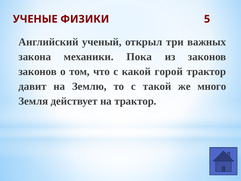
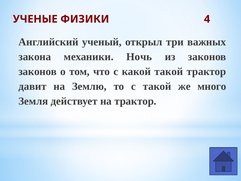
5: 5 -> 4
Пока: Пока -> Ночь
какой горой: горой -> такой
